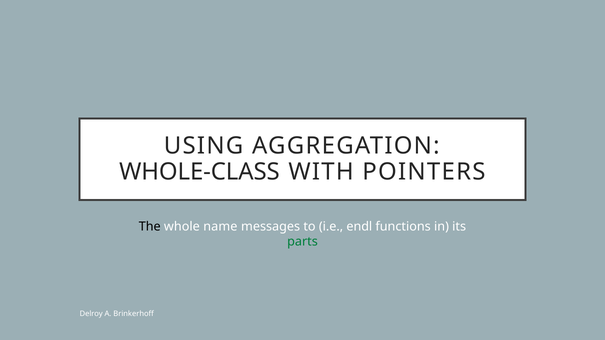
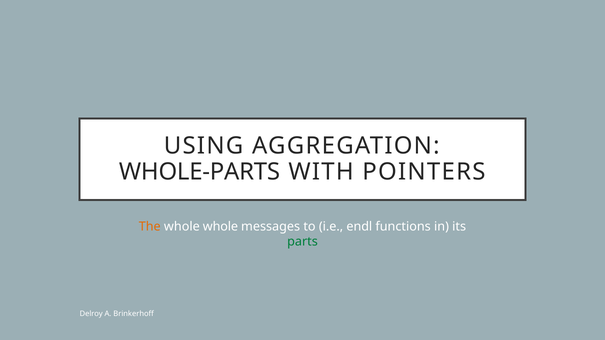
WHOLE-CLASS: WHOLE-CLASS -> WHOLE-PARTS
The colour: black -> orange
whole name: name -> whole
